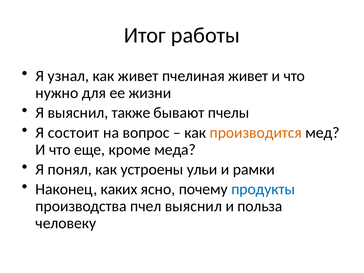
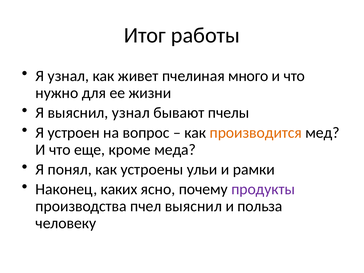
пчелиная живет: живет -> много
выяснил также: также -> узнал
состоит: состоит -> устроен
продукты colour: blue -> purple
